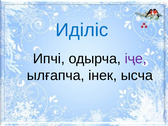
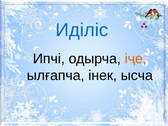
іҷе colour: purple -> orange
